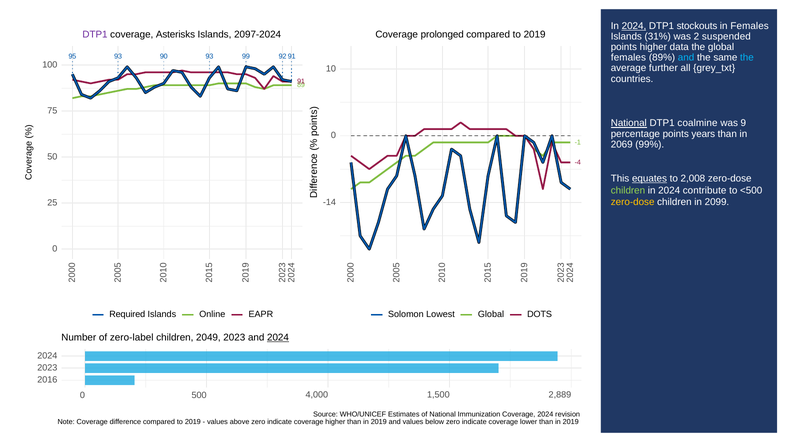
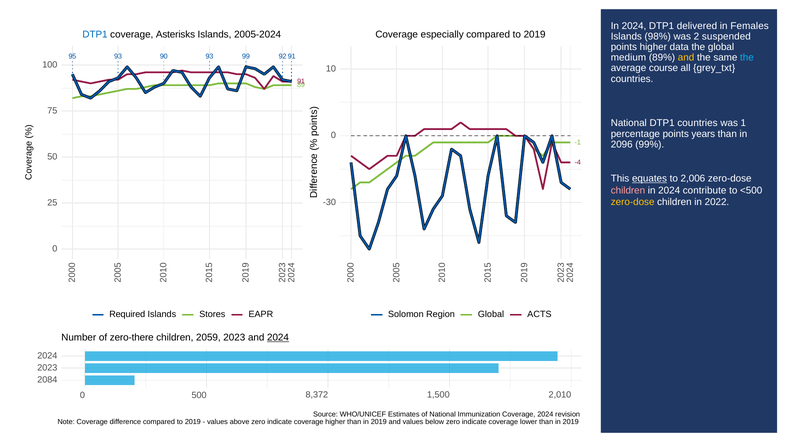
2024 at (634, 26) underline: present -> none
stockouts: stockouts -> delivered
DTP1 at (95, 35) colour: purple -> blue
2097-2024: 2097-2024 -> 2005-2024
prolonged: prolonged -> especially
31%: 31% -> 98%
females at (628, 58): females -> medium
and at (686, 58) colour: light blue -> yellow
further: further -> course
National at (629, 123) underline: present -> none
DTP1 coalmine: coalmine -> countries
was 9: 9 -> 1
2069: 2069 -> 2096
2,008: 2,008 -> 2,006
children at (628, 191) colour: light green -> pink
2099: 2099 -> 2022
-14: -14 -> -30
Online: Online -> Stores
Lowest: Lowest -> Region
DOTS: DOTS -> ACTS
zero-label: zero-label -> zero-there
2049: 2049 -> 2059
2016: 2016 -> 2084
4,000: 4,000 -> 8,372
2,889: 2,889 -> 2,010
